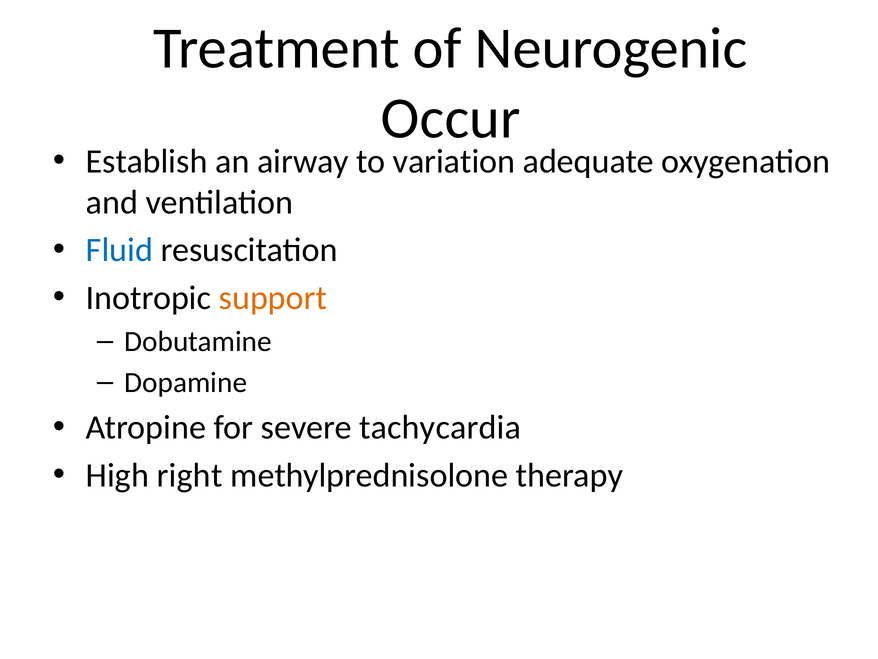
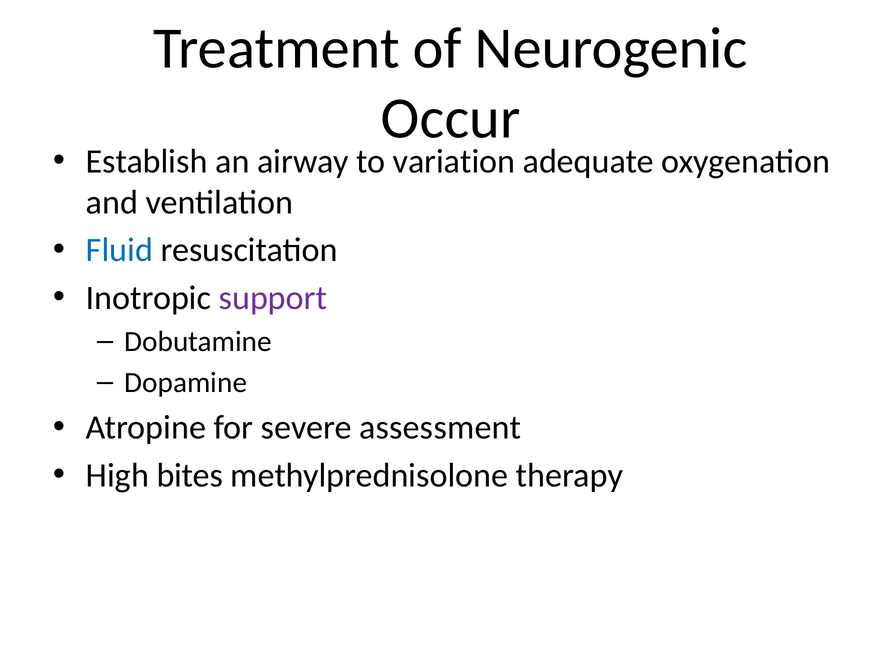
support colour: orange -> purple
tachycardia: tachycardia -> assessment
right: right -> bites
